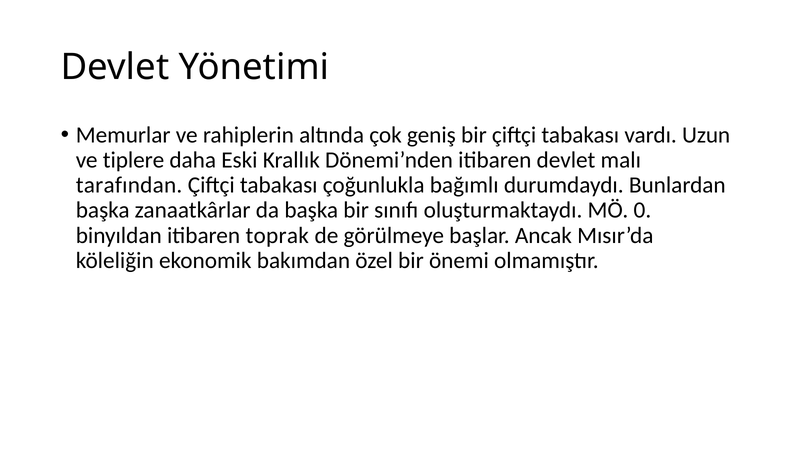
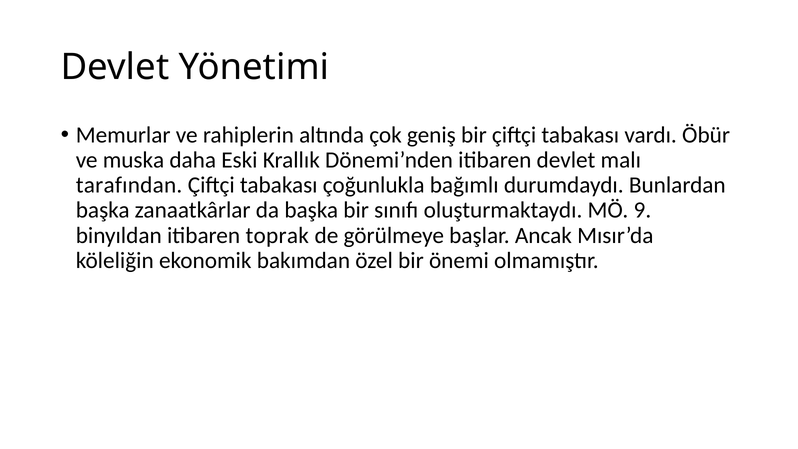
Uzun: Uzun -> Öbür
tiplere: tiplere -> muska
0: 0 -> 9
